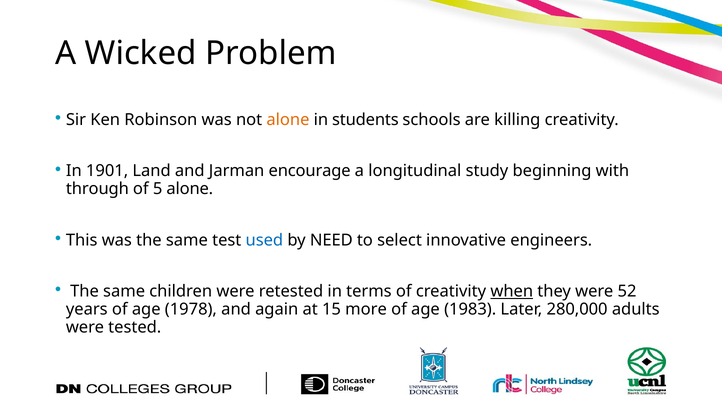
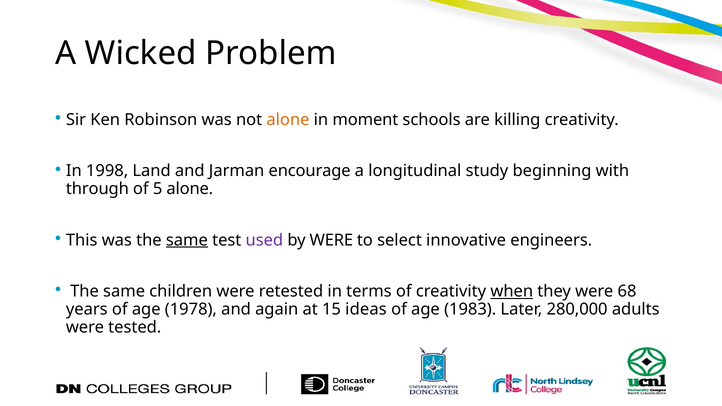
students: students -> moment
1901: 1901 -> 1998
same at (187, 240) underline: none -> present
used colour: blue -> purple
by NEED: NEED -> WERE
52: 52 -> 68
more: more -> ideas
